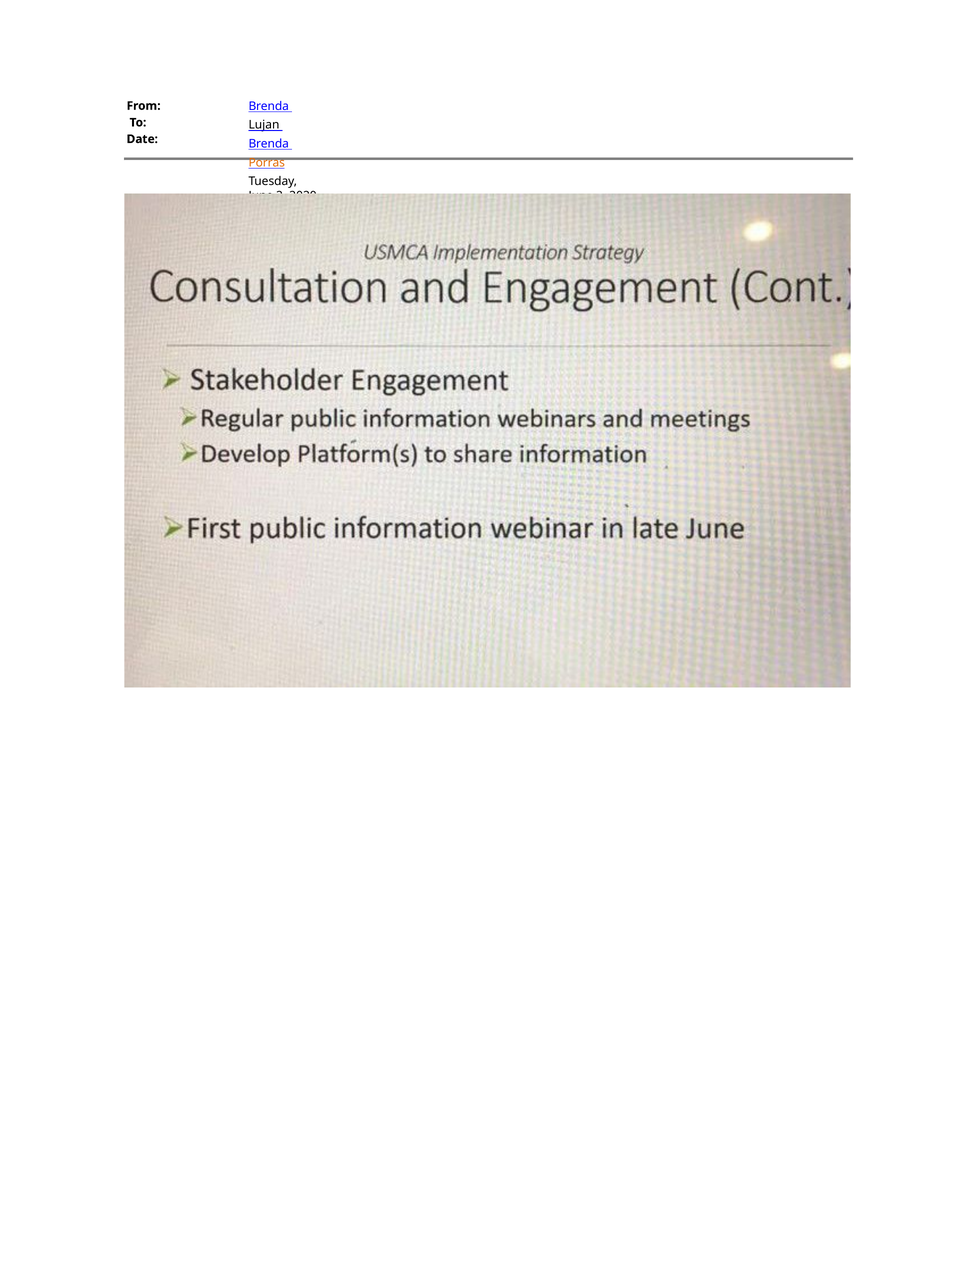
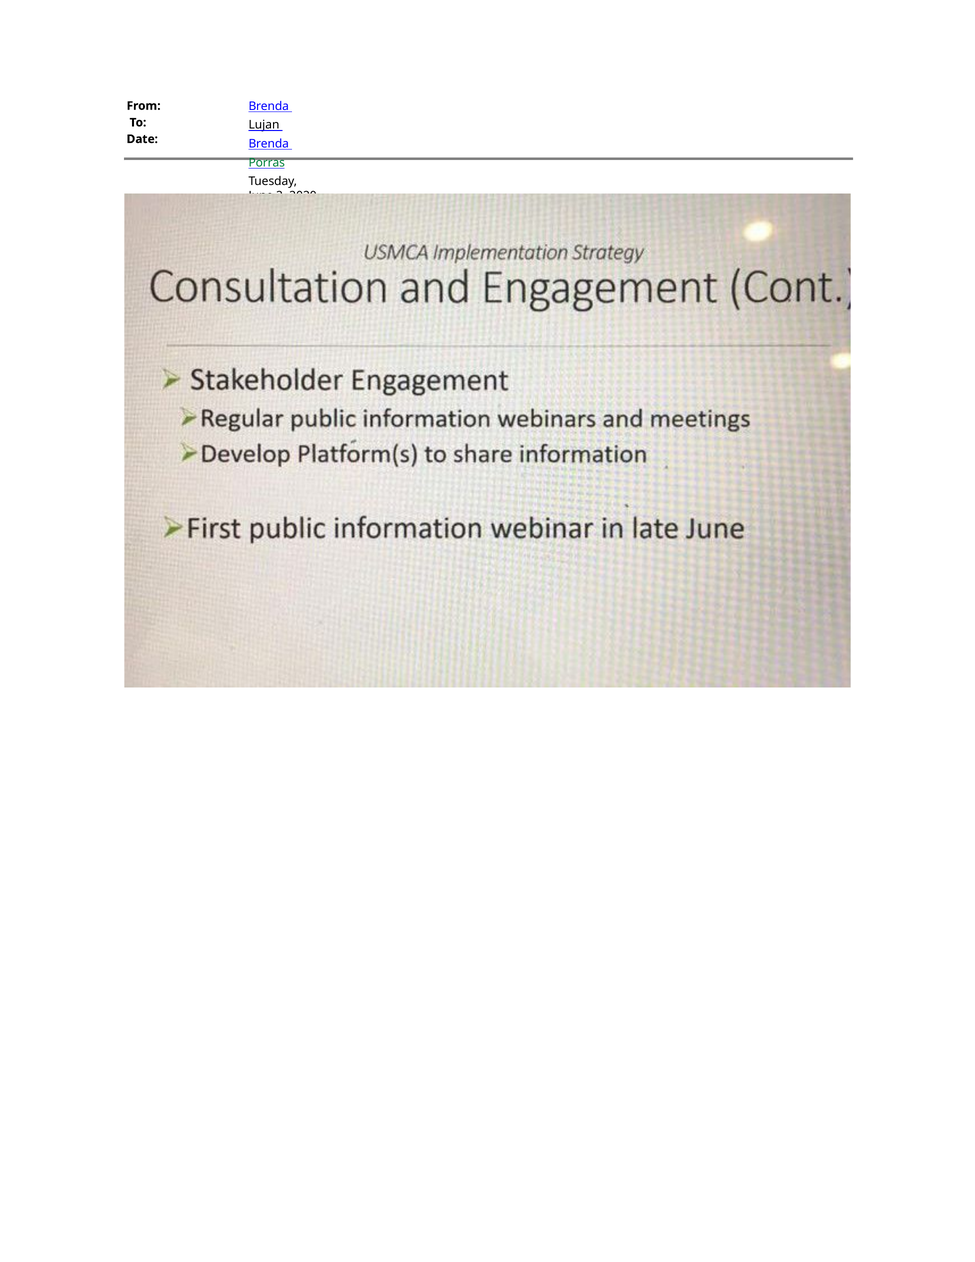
Porras colour: orange -> green
